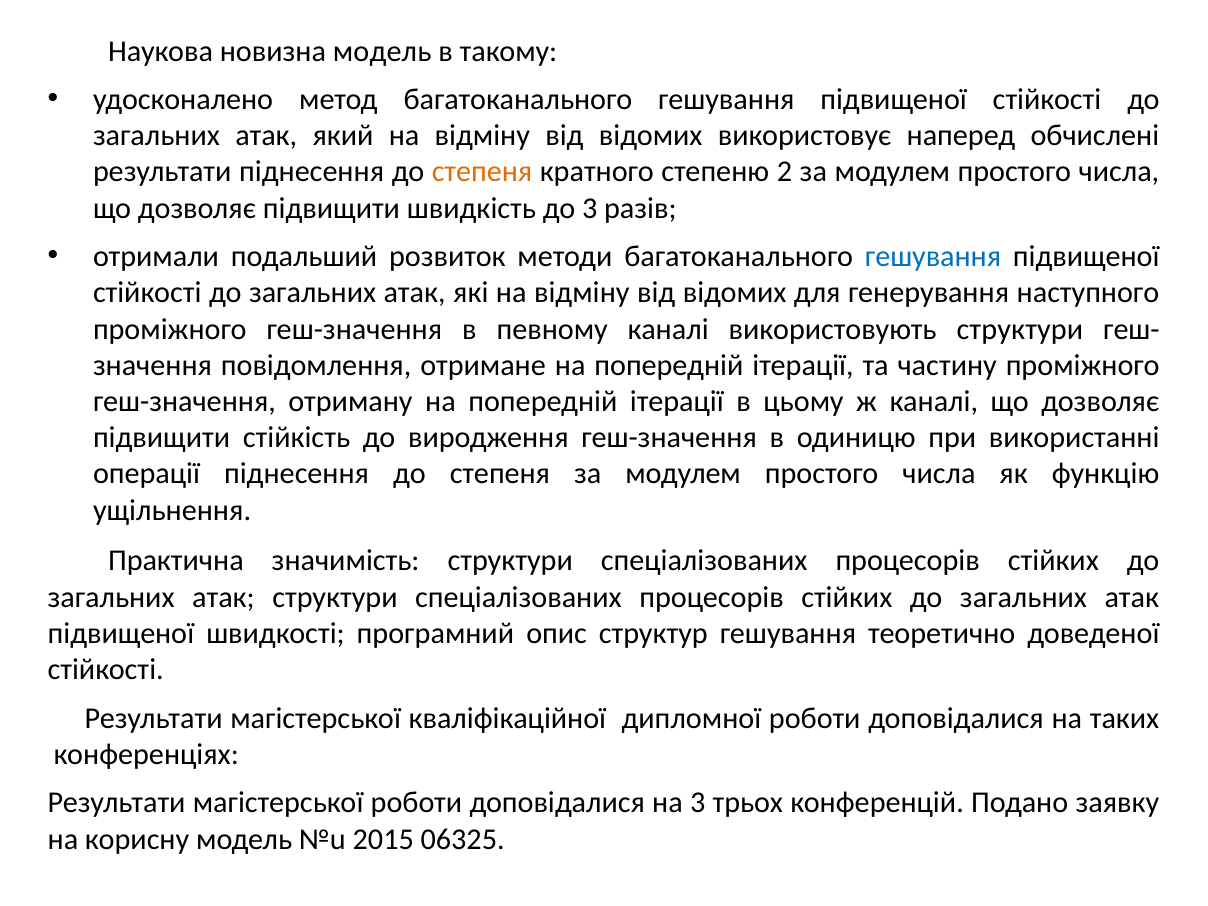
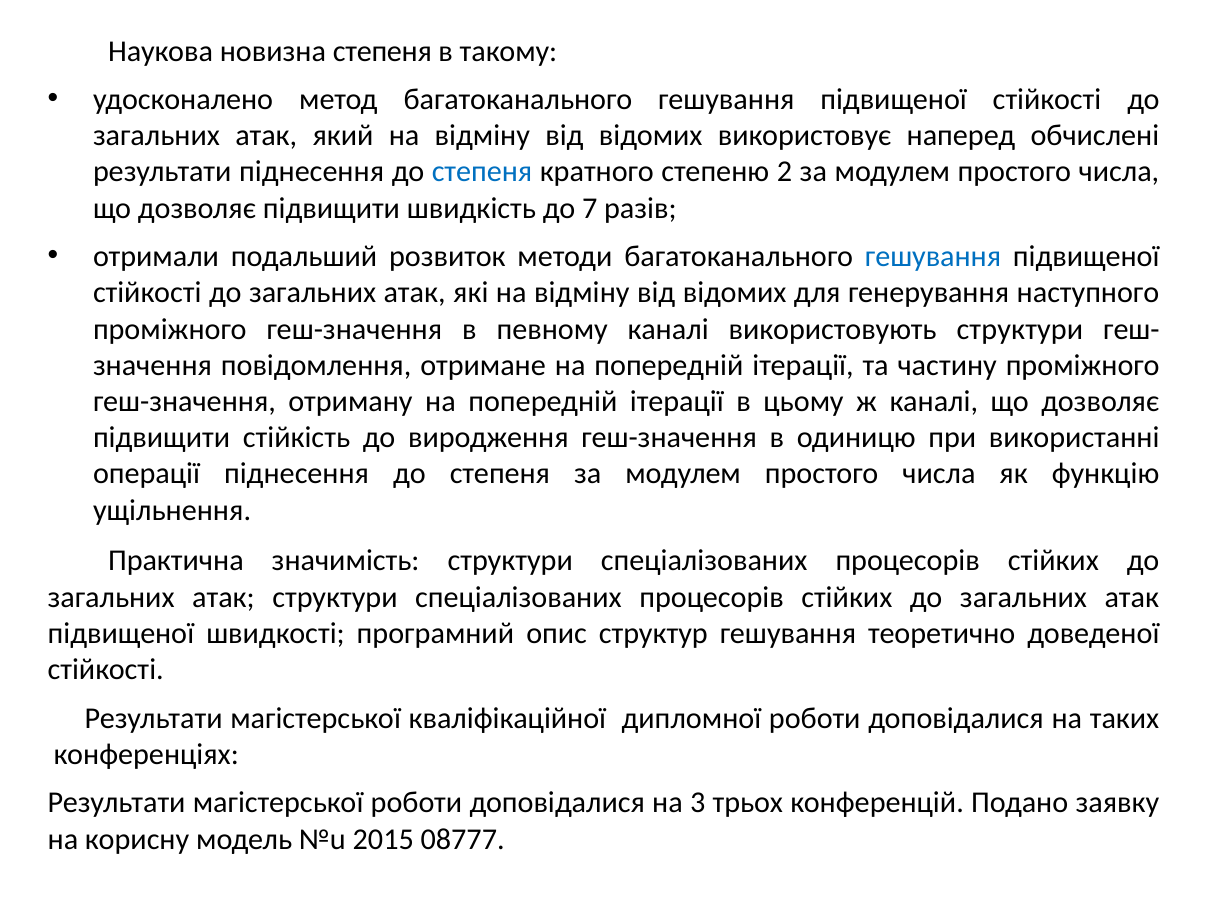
новизна модель: модель -> степеня
степеня at (482, 172) colour: orange -> blue
до 3: 3 -> 7
06325: 06325 -> 08777
